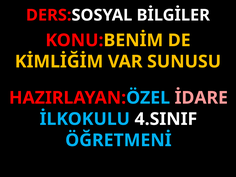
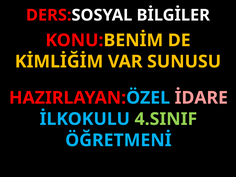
4.SINIF colour: white -> light green
